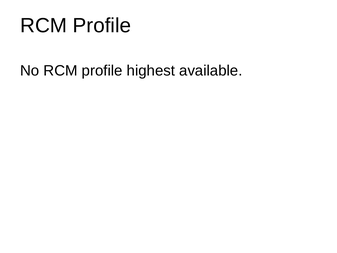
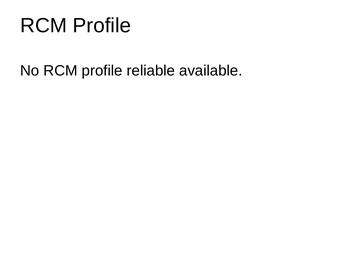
highest: highest -> reliable
